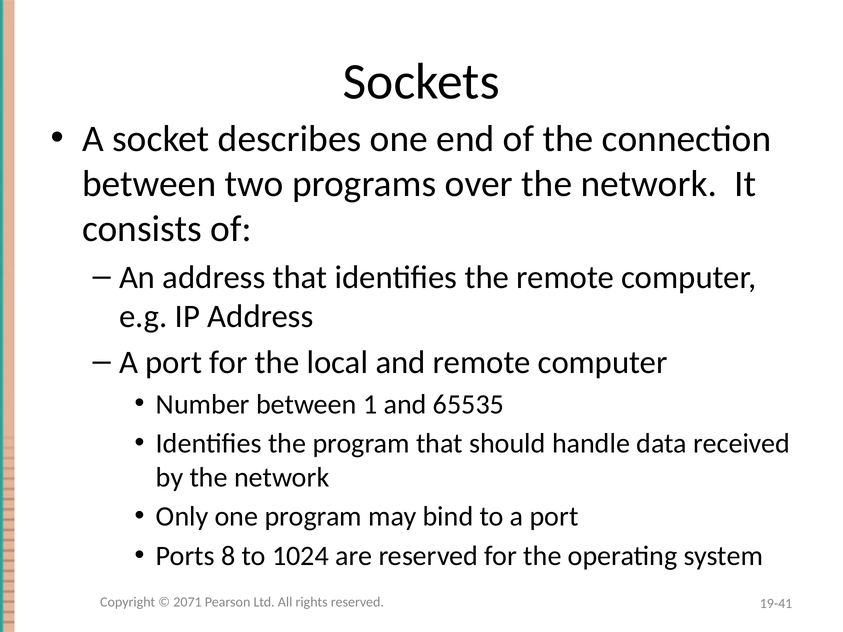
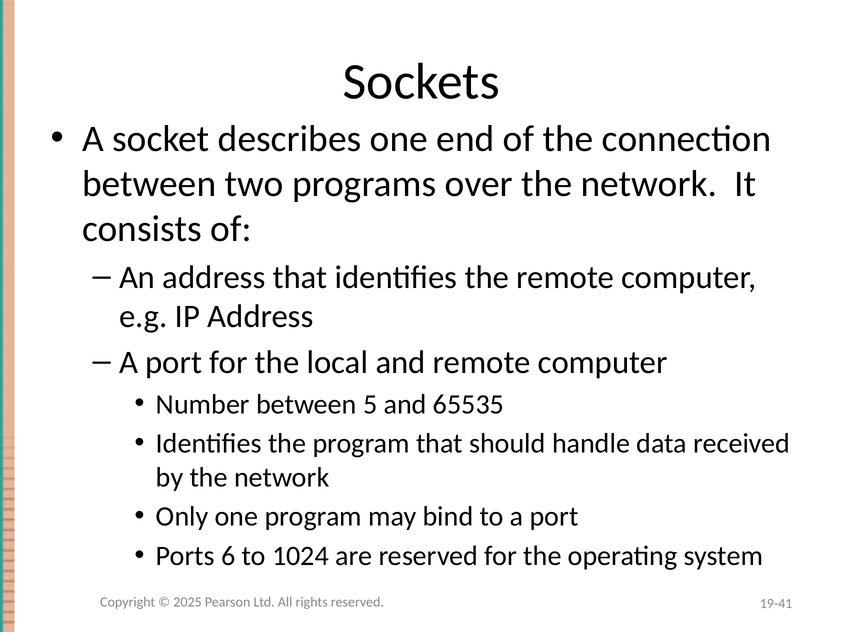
1: 1 -> 5
8: 8 -> 6
2071: 2071 -> 2025
